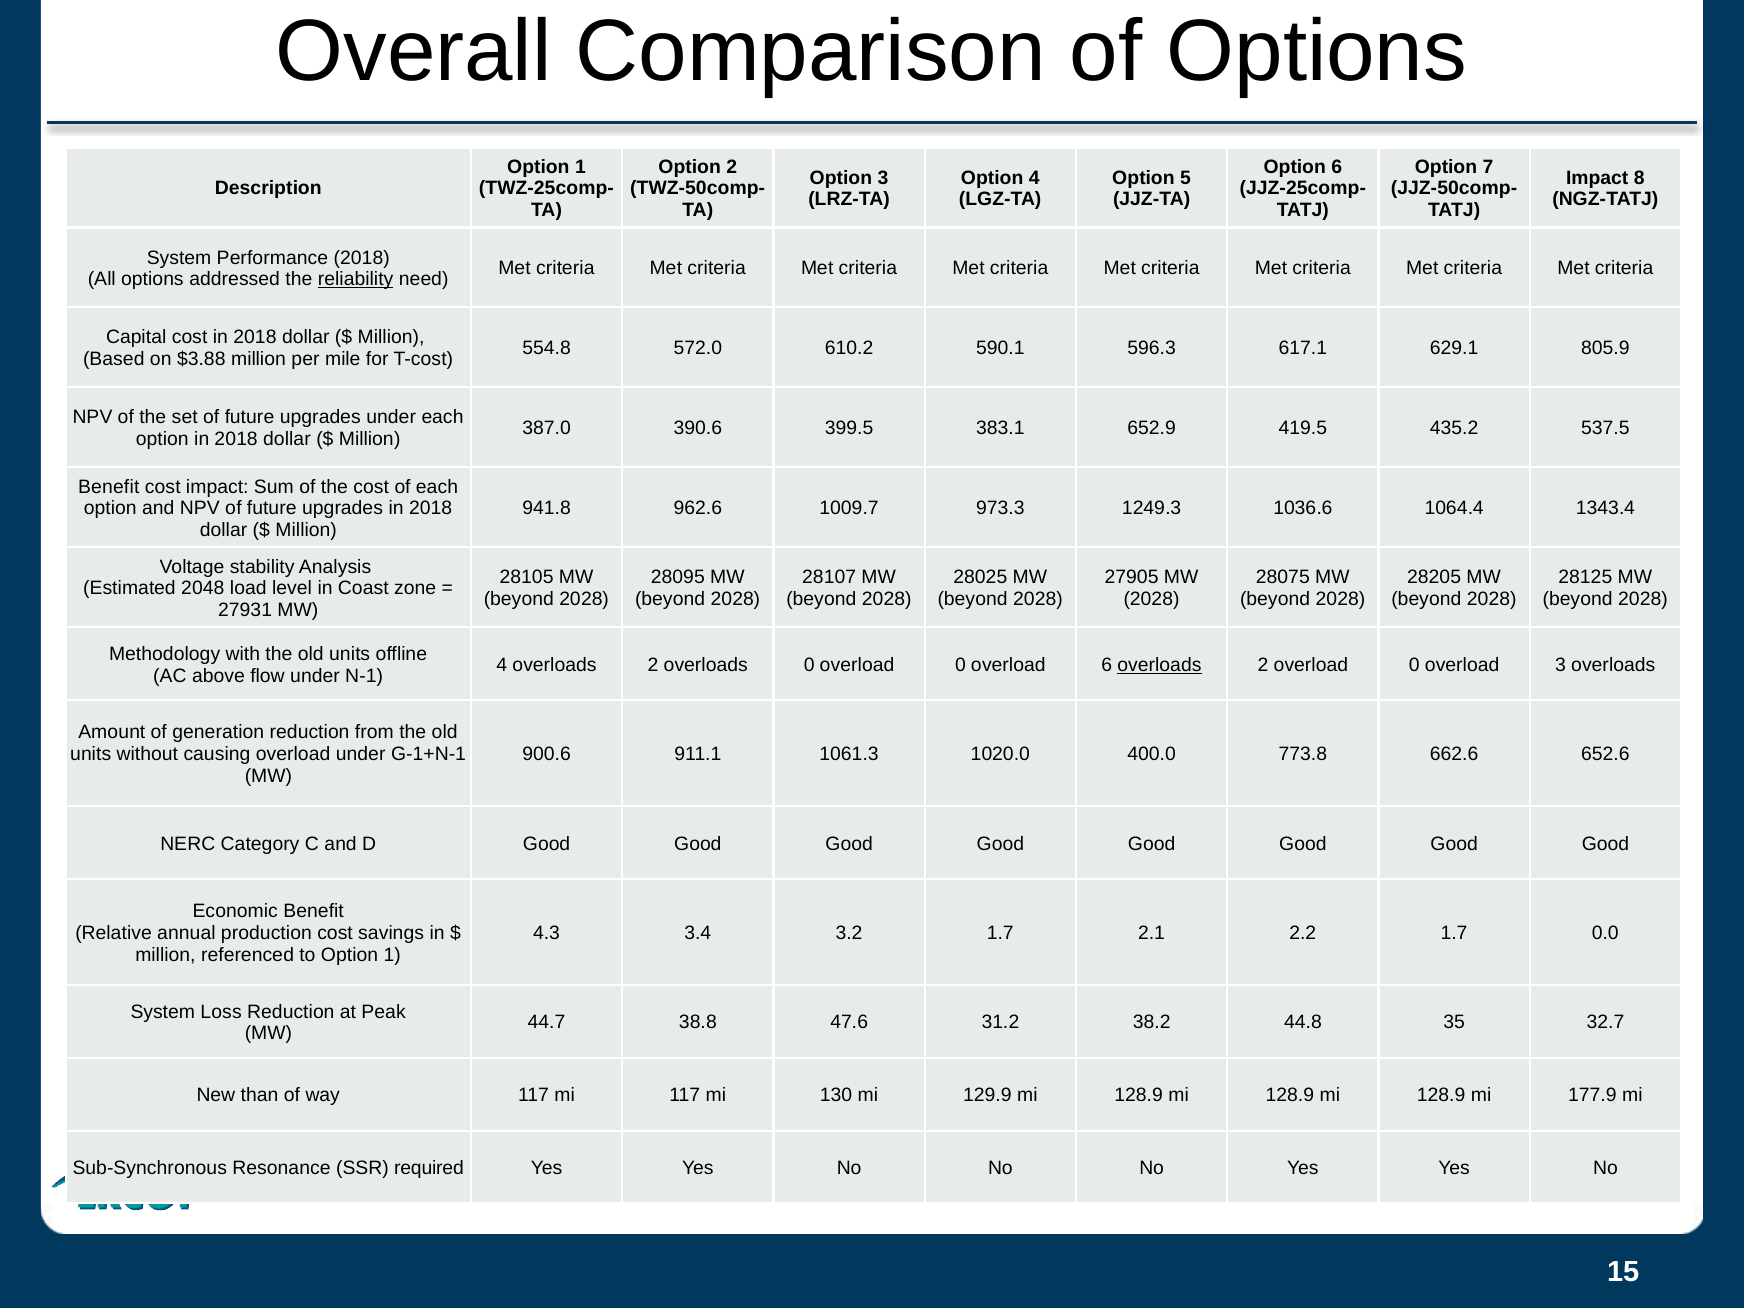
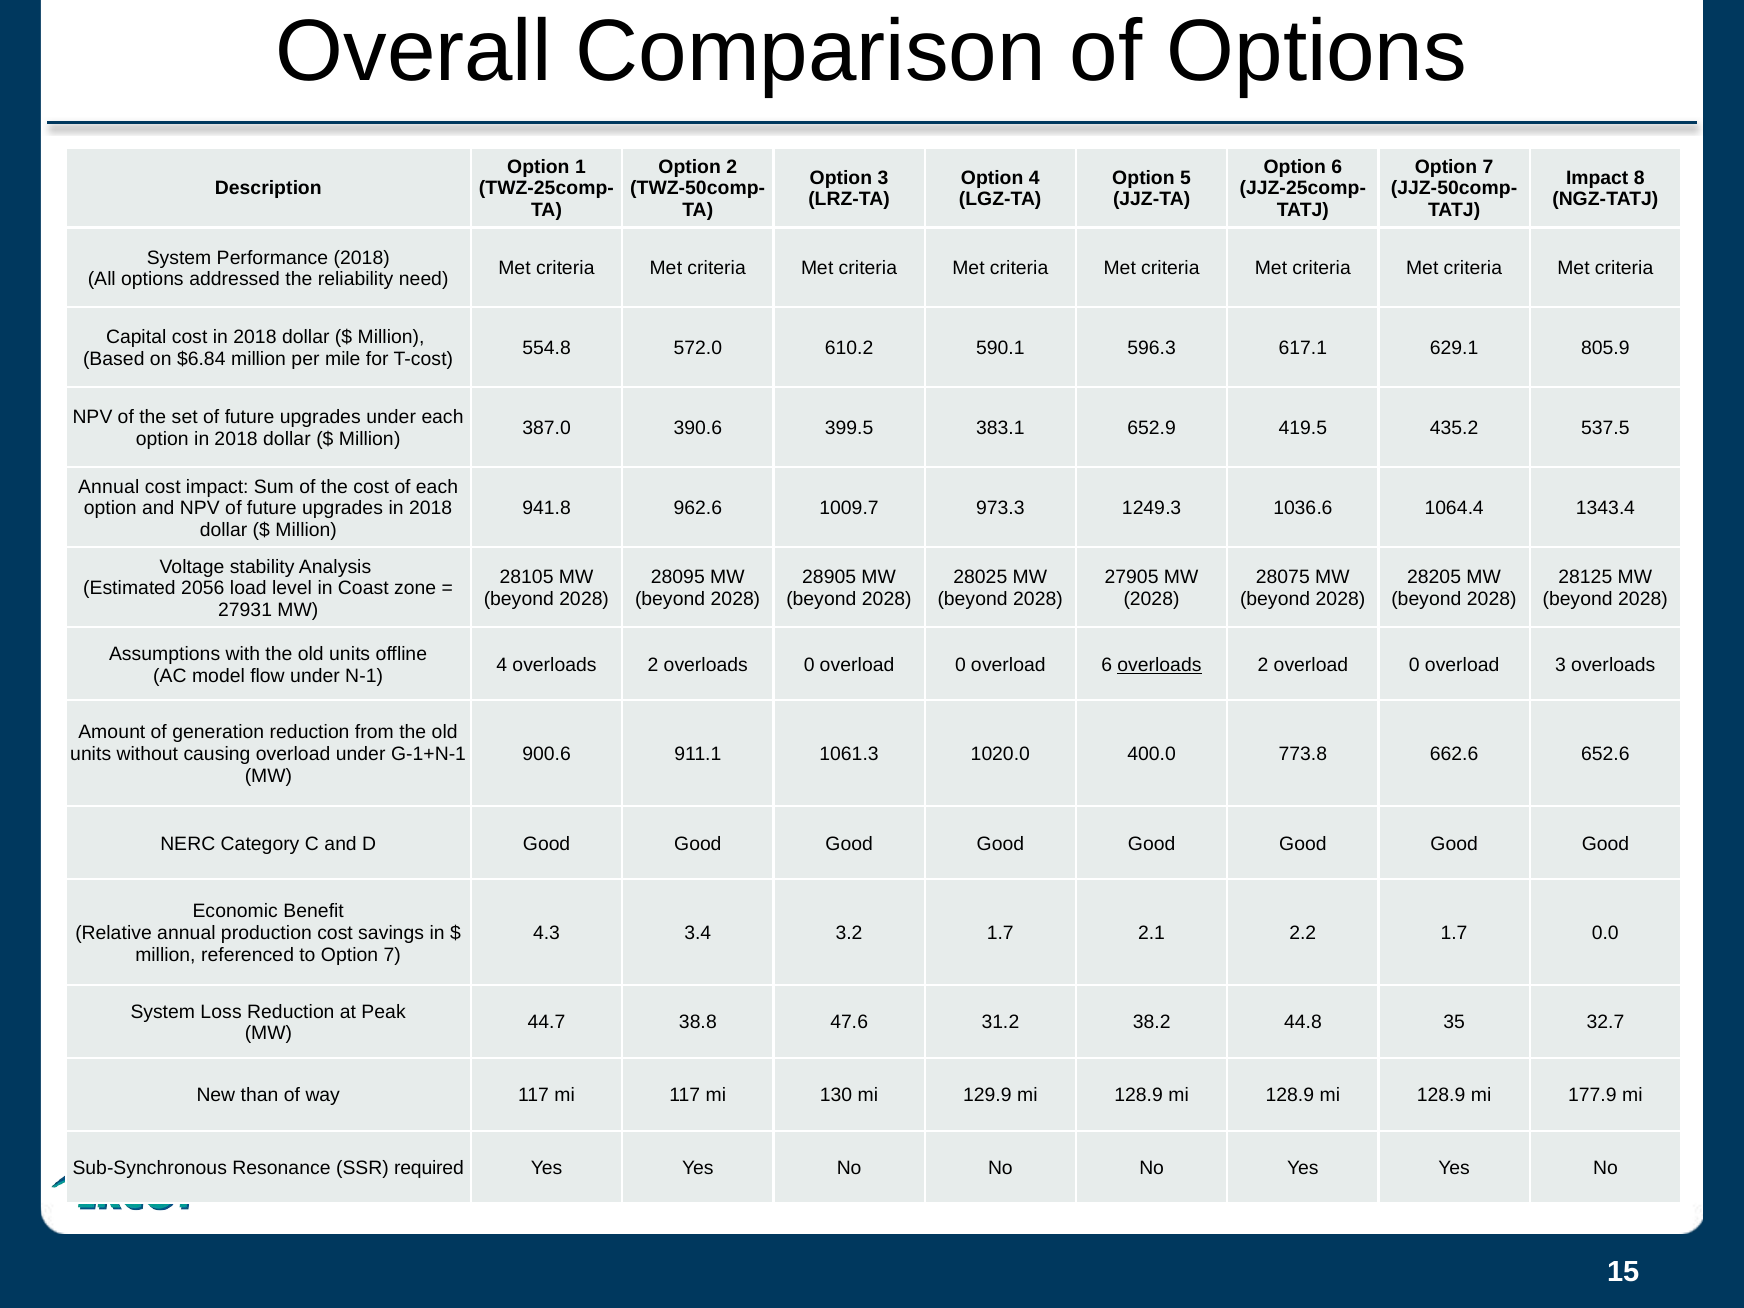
reliability underline: present -> none
$3.88: $3.88 -> $6.84
Benefit at (109, 487): Benefit -> Annual
28107: 28107 -> 28905
2048: 2048 -> 2056
Methodology: Methodology -> Assumptions
above: above -> model
to Option 1: 1 -> 7
